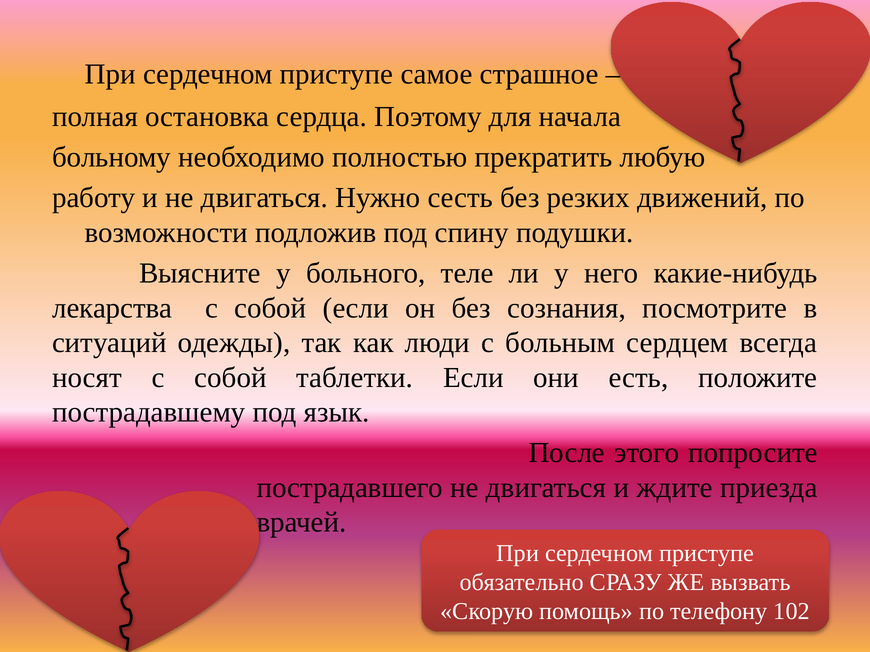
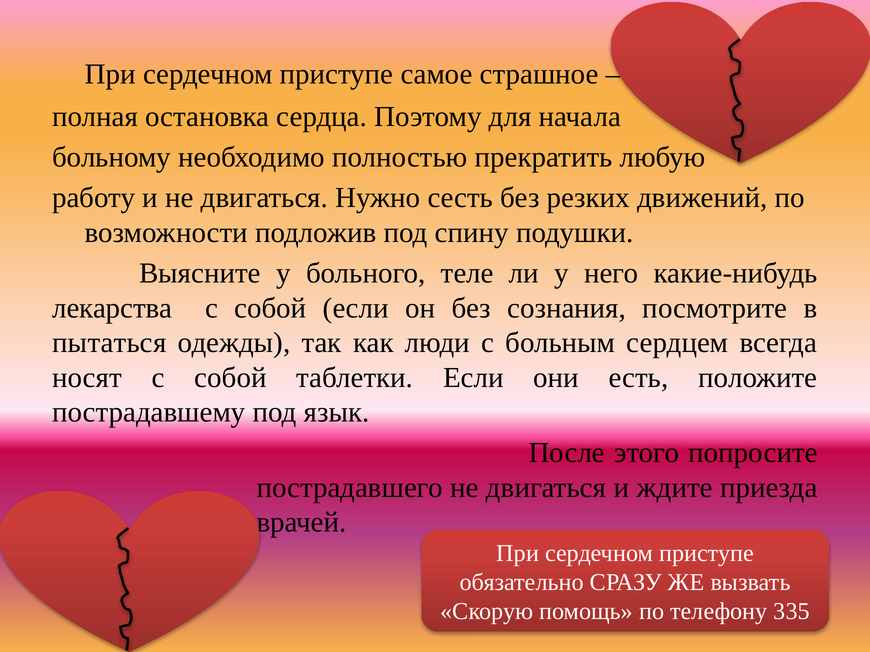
ситуаций: ситуаций -> пытаться
102: 102 -> 335
